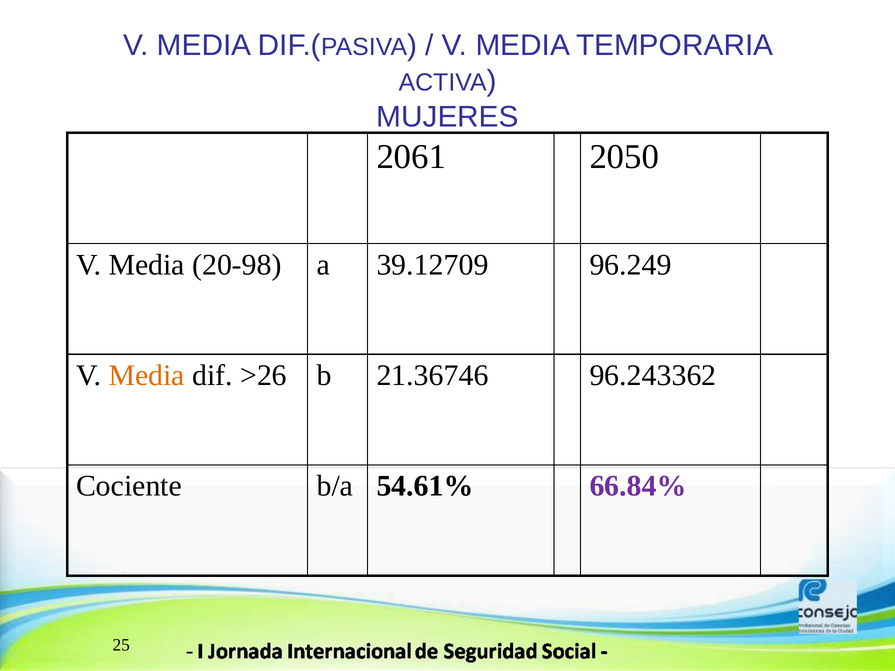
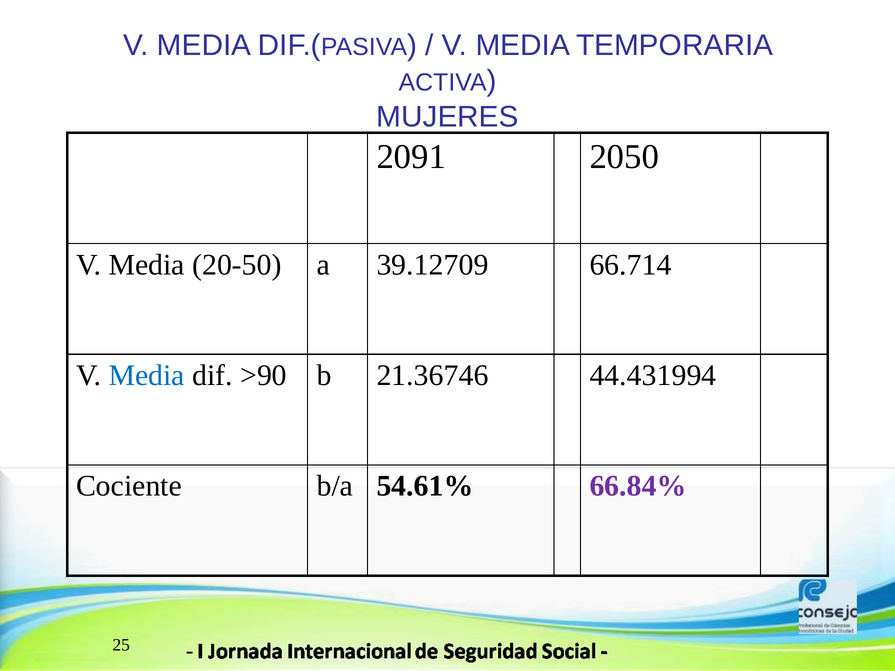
2061: 2061 -> 2091
20-98: 20-98 -> 20-50
96.249: 96.249 -> 66.714
Media at (147, 376) colour: orange -> blue
>26: >26 -> >90
96.243362: 96.243362 -> 44.431994
